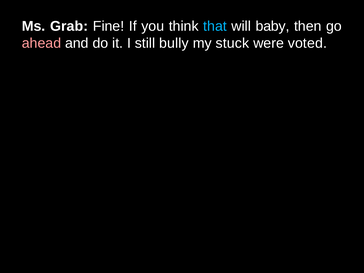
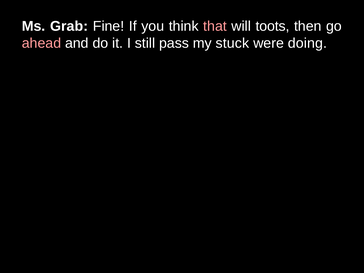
that colour: light blue -> pink
baby: baby -> toots
bully: bully -> pass
voted: voted -> doing
